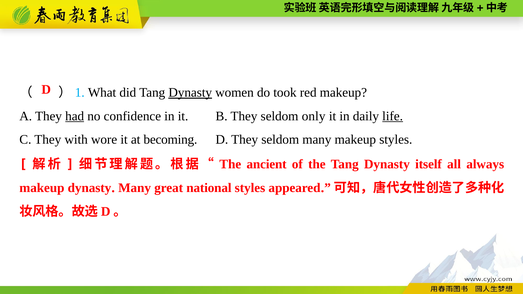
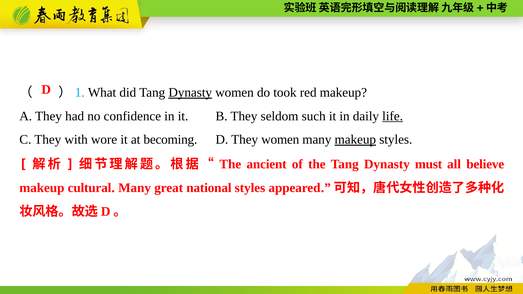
had underline: present -> none
only: only -> such
D They seldom: seldom -> women
makeup at (355, 140) underline: none -> present
itself: itself -> must
always: always -> believe
makeup dynasty: dynasty -> cultural
